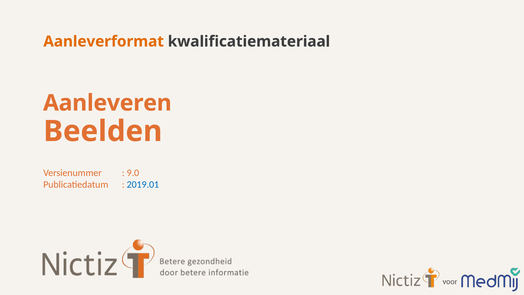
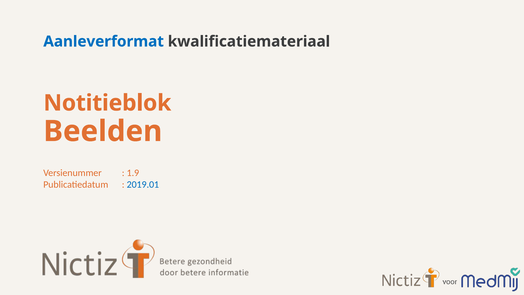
Aanleverformat colour: orange -> blue
Aanleveren: Aanleveren -> Notitieblok
9.0: 9.0 -> 1.9
